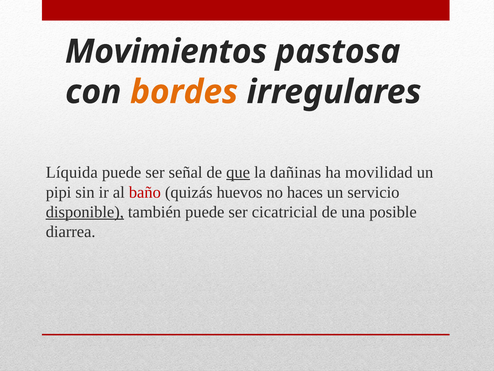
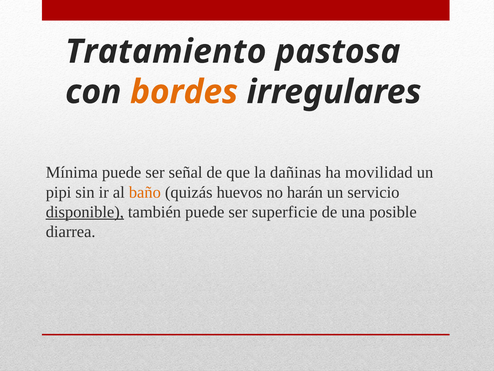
Movimientos: Movimientos -> Tratamiento
Líquida: Líquida -> Mínima
que underline: present -> none
baño colour: red -> orange
haces: haces -> harán
cicatricial: cicatricial -> superficie
